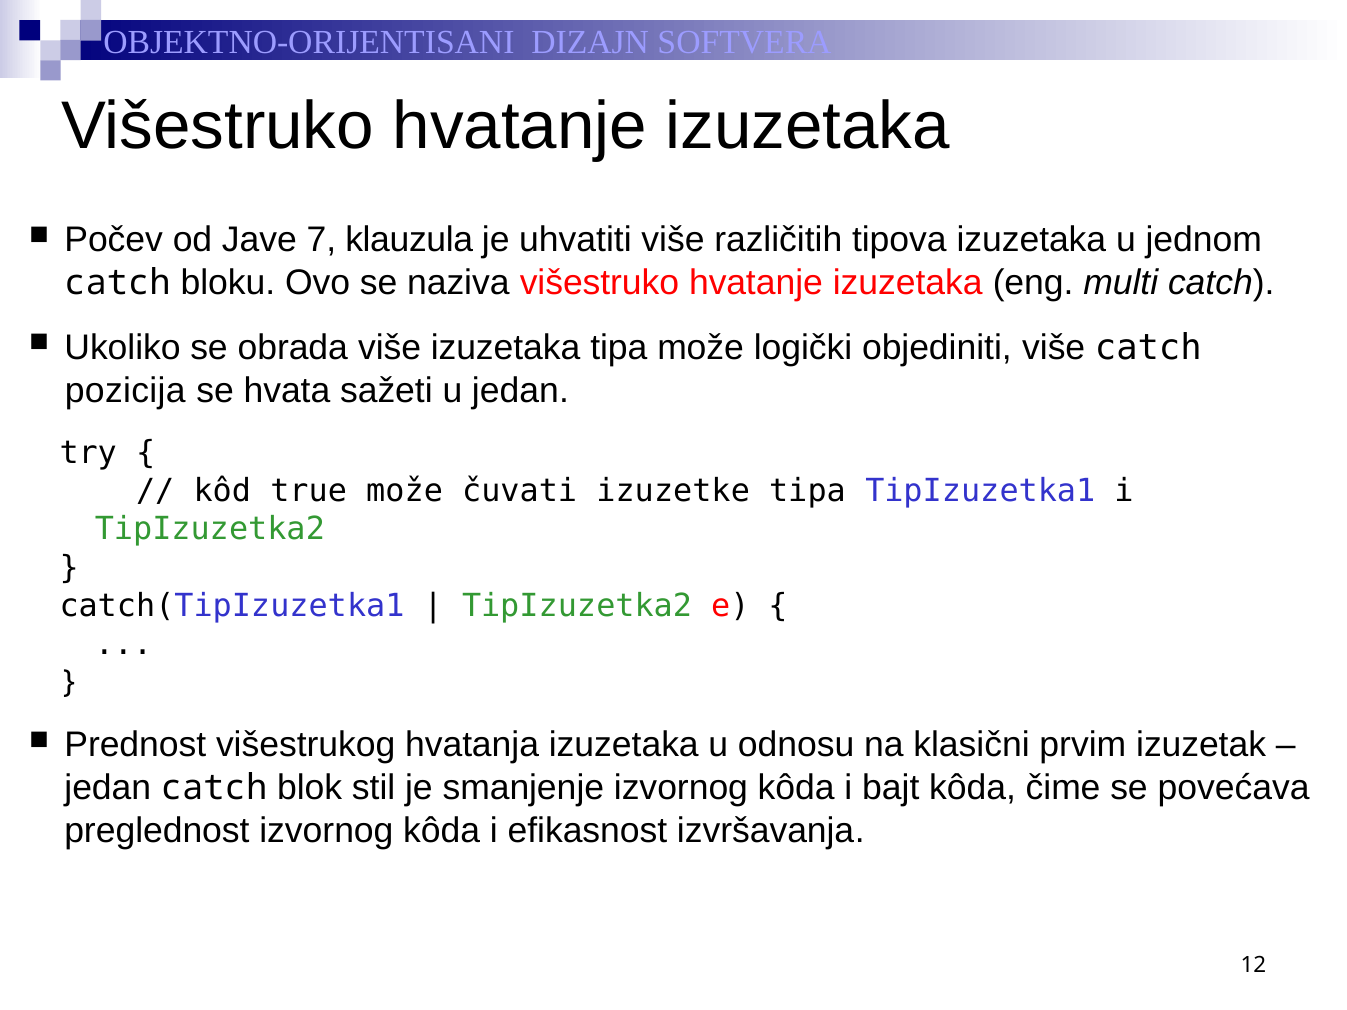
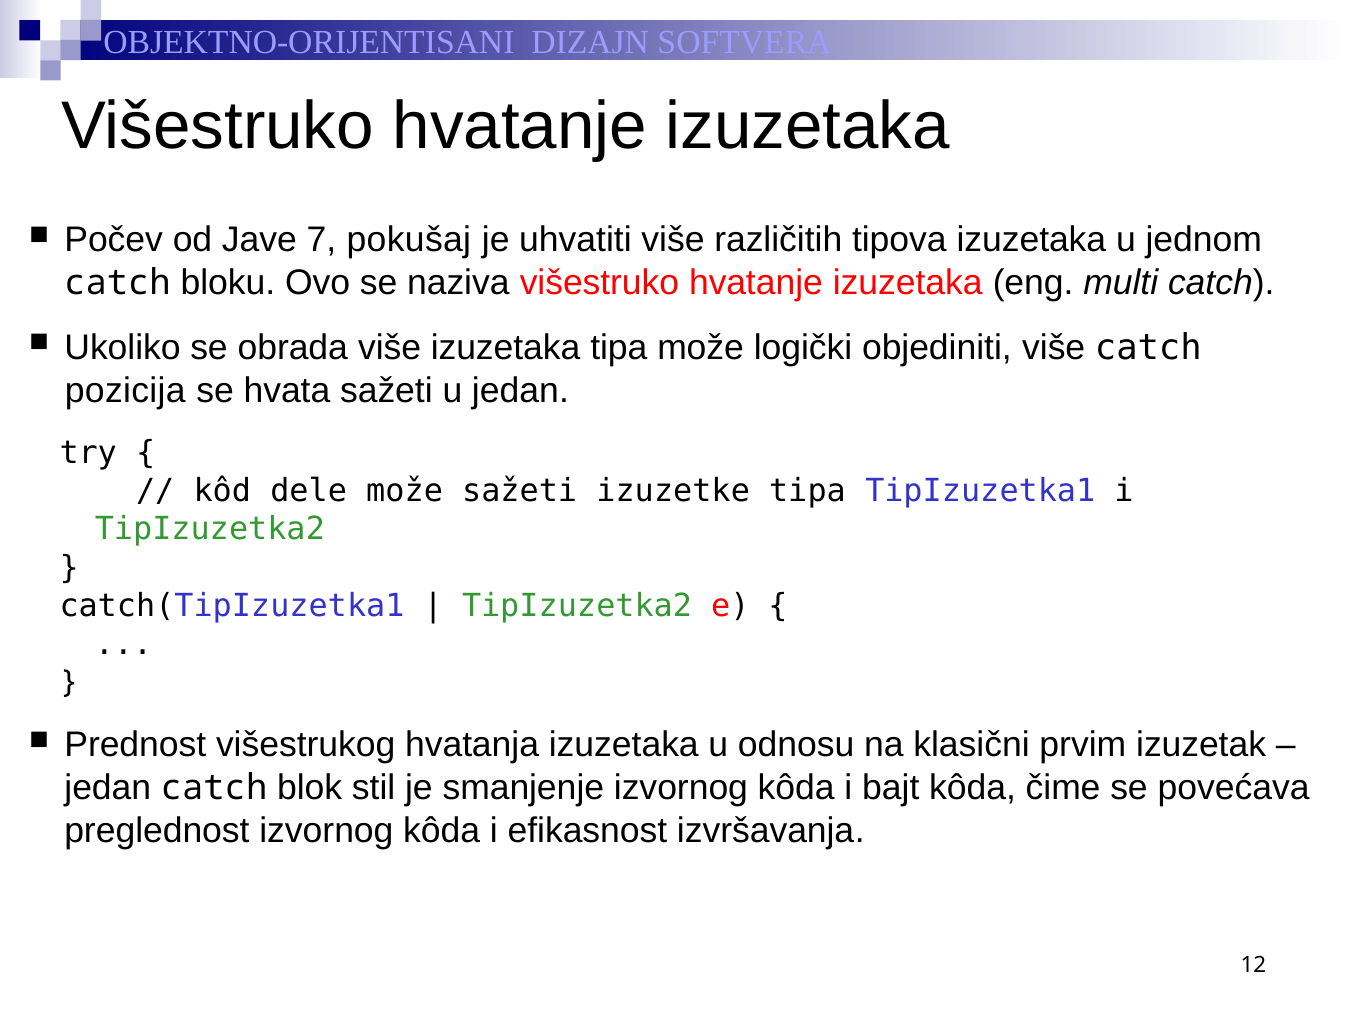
klauzula: klauzula -> pokušaj
true: true -> dele
može čuvati: čuvati -> sažeti
